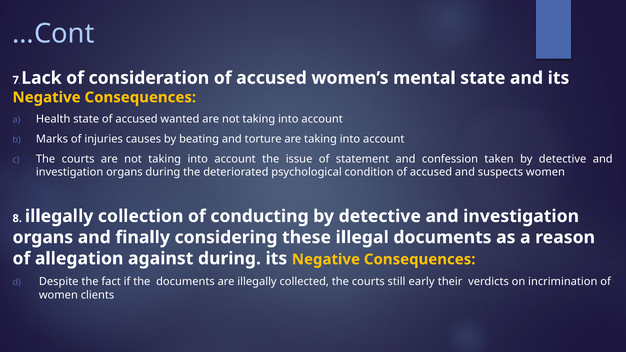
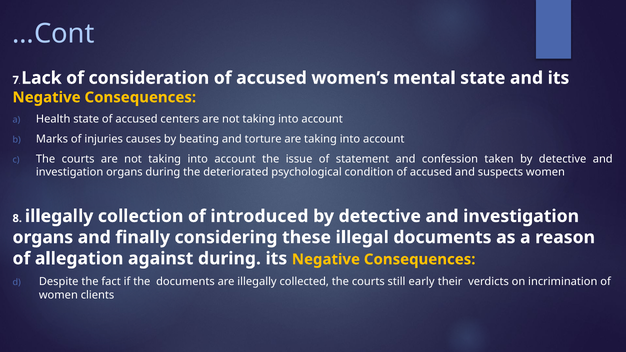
wanted: wanted -> centers
conducting: conducting -> introduced
